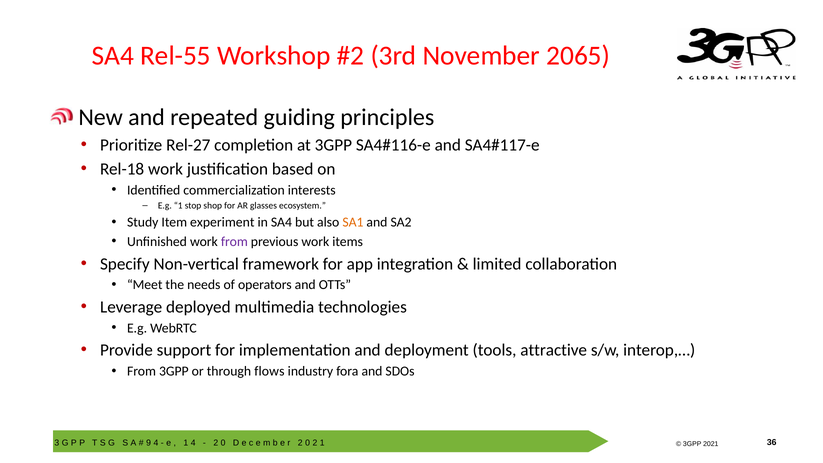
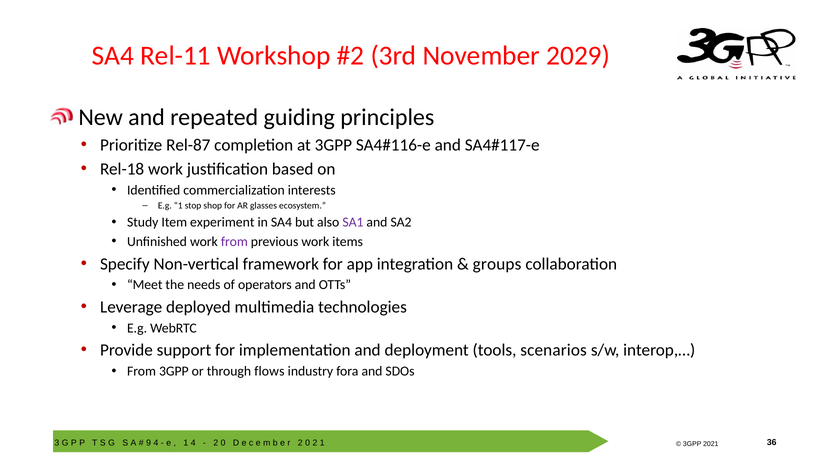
Rel-55: Rel-55 -> Rel-11
2065: 2065 -> 2029
Rel-27: Rel-27 -> Rel-87
SA1 colour: orange -> purple
limited: limited -> groups
attractive: attractive -> scenarios
